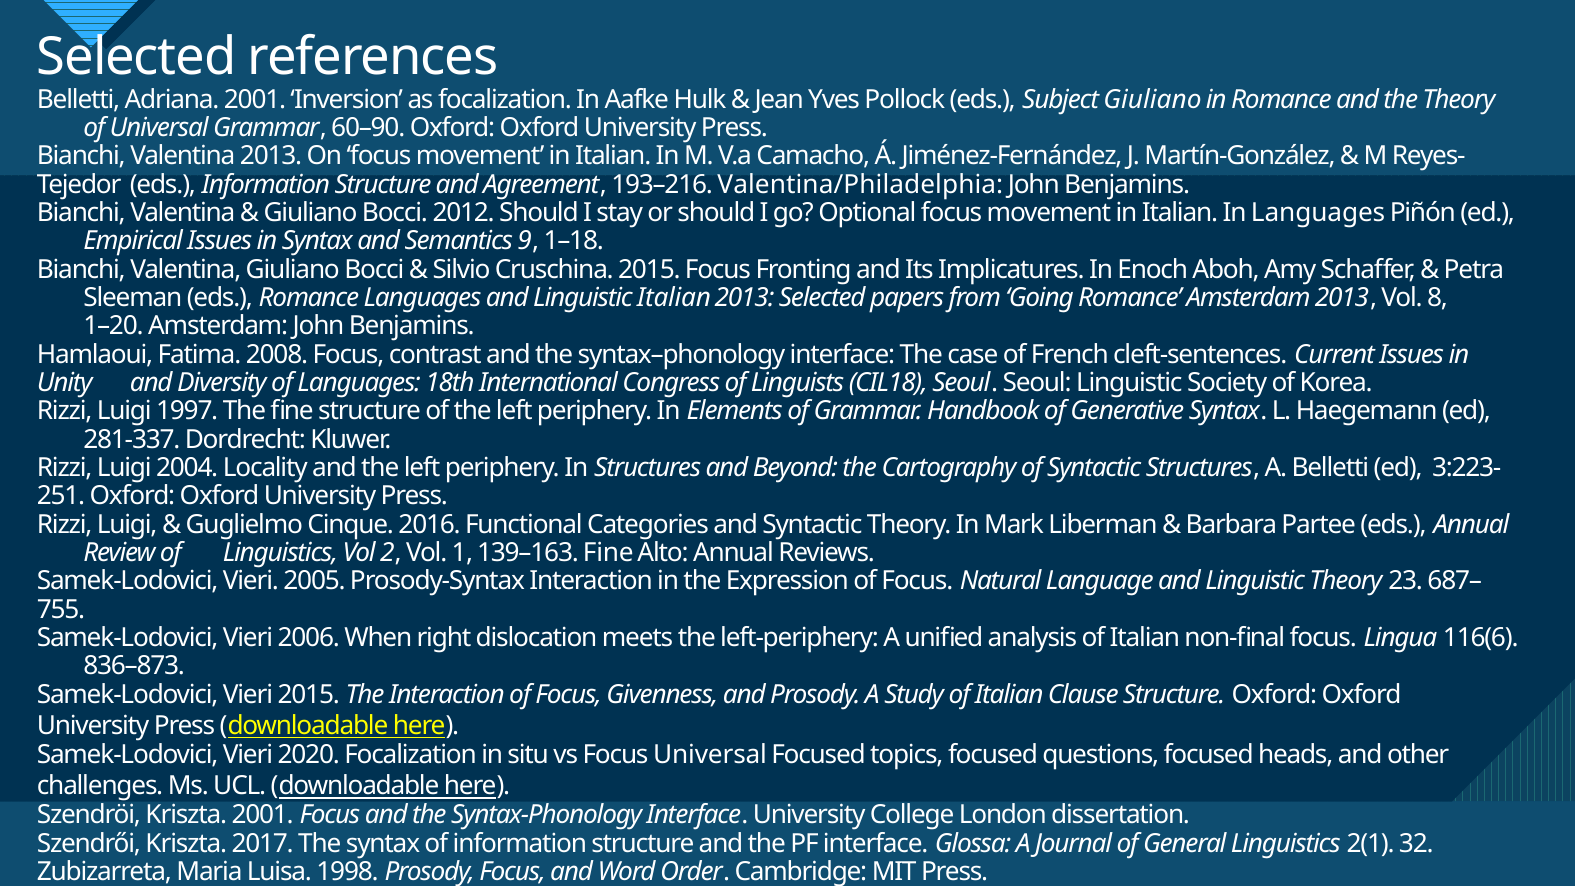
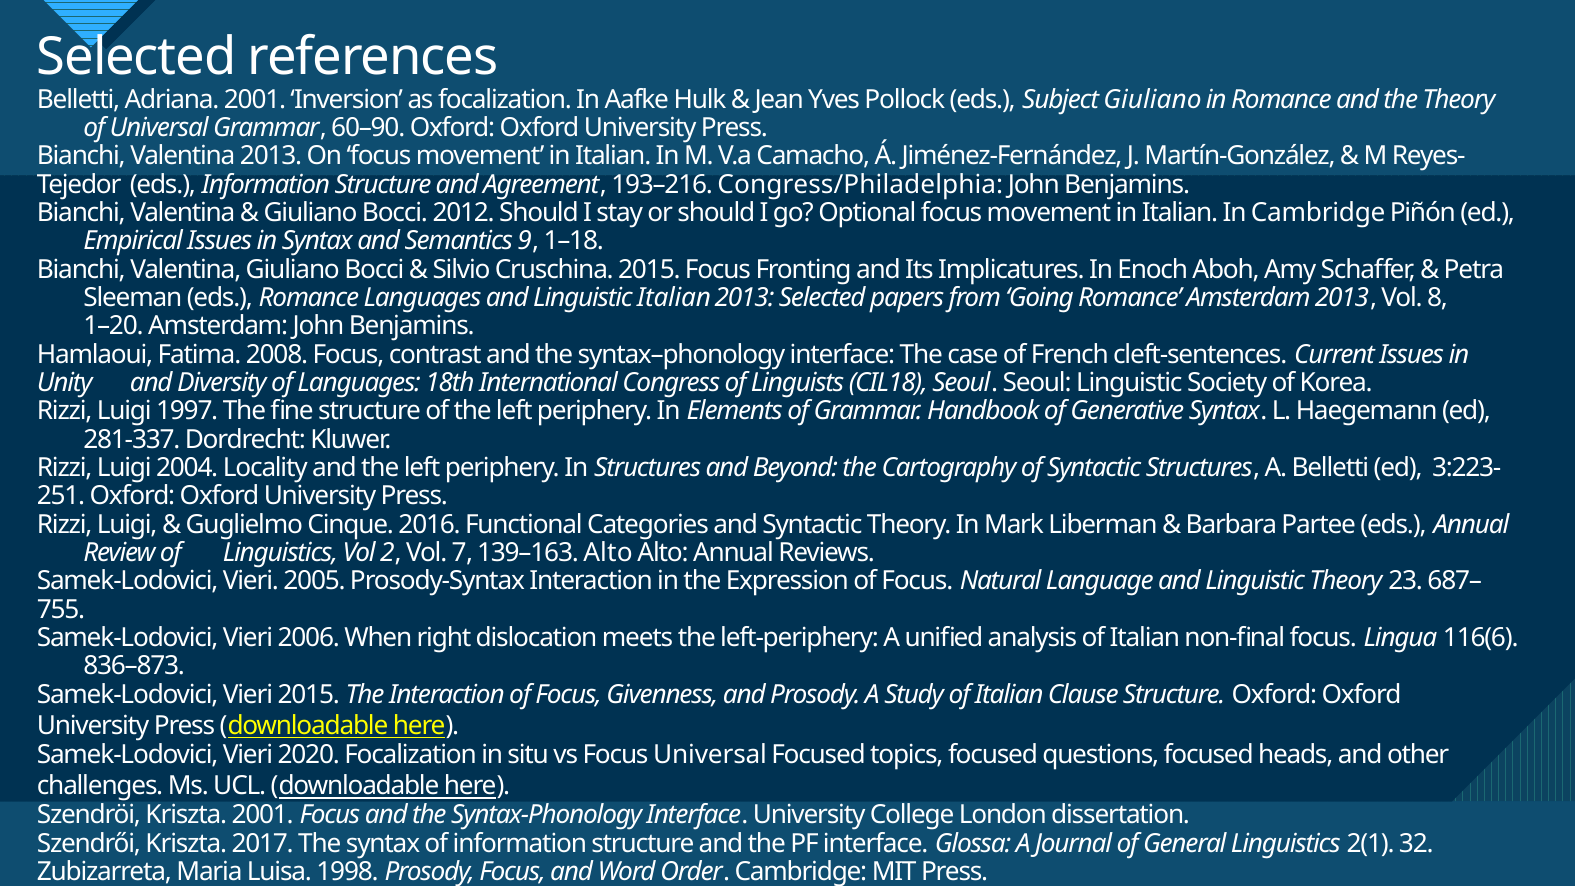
Valentina/Philadelphia: Valentina/Philadelphia -> Congress/Philadelphia
In Languages: Languages -> Cambridge
1: 1 -> 7
139–163 Fine: Fine -> Alto
